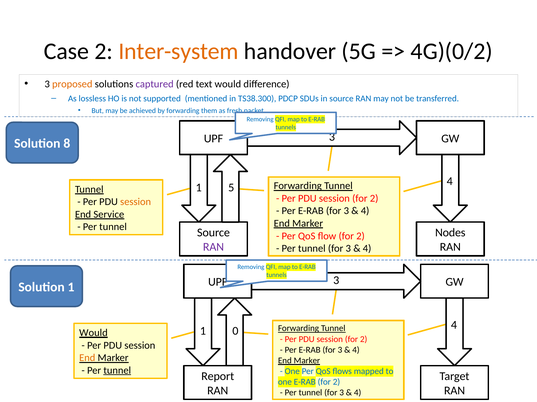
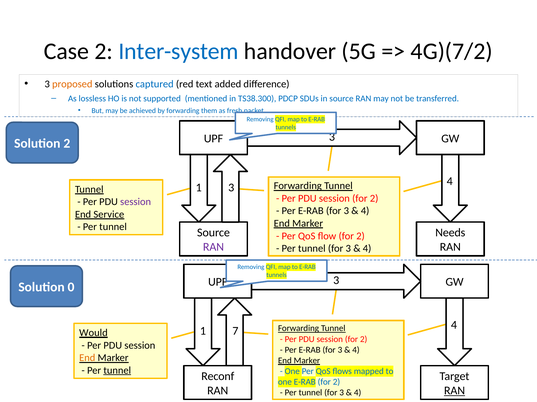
Inter-system colour: orange -> blue
4G)(0/2: 4G)(0/2 -> 4G)(7/2
captured colour: purple -> blue
text would: would -> added
Solution 8: 8 -> 2
1 5: 5 -> 3
session at (136, 202) colour: orange -> purple
Nodes: Nodes -> Needs
Solution 1: 1 -> 0
0: 0 -> 7
Report: Report -> Reconf
RAN at (455, 391) underline: none -> present
